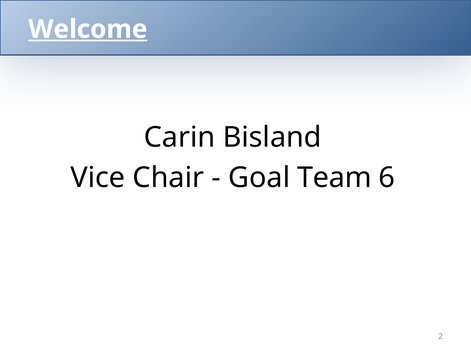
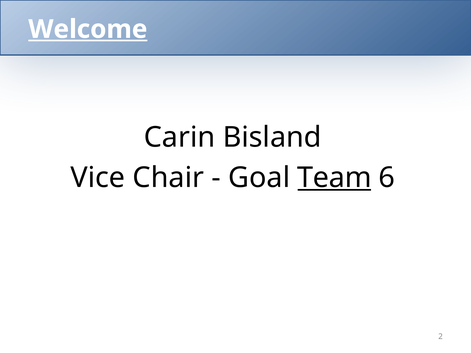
Team underline: none -> present
